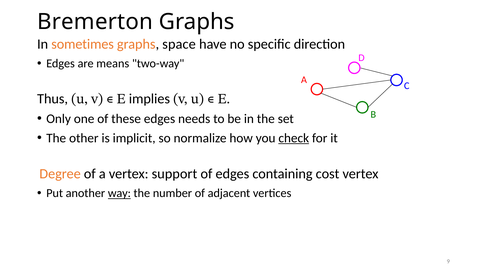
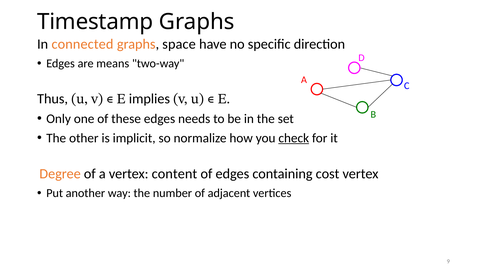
Bremerton: Bremerton -> Timestamp
sometimes: sometimes -> connected
support: support -> content
way underline: present -> none
